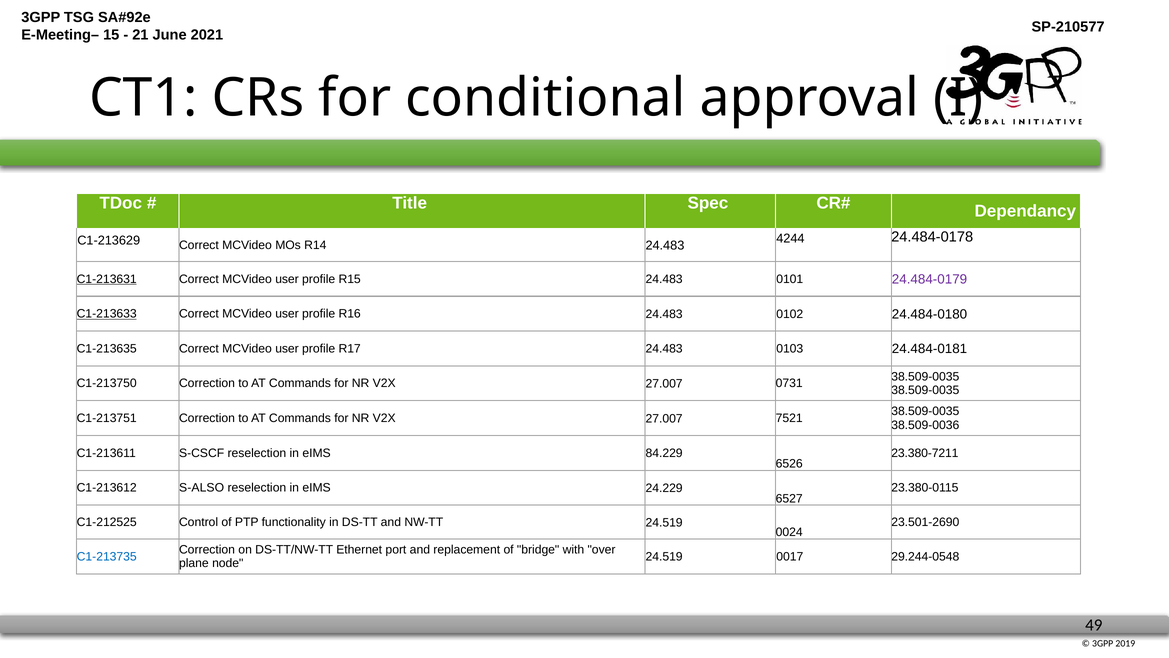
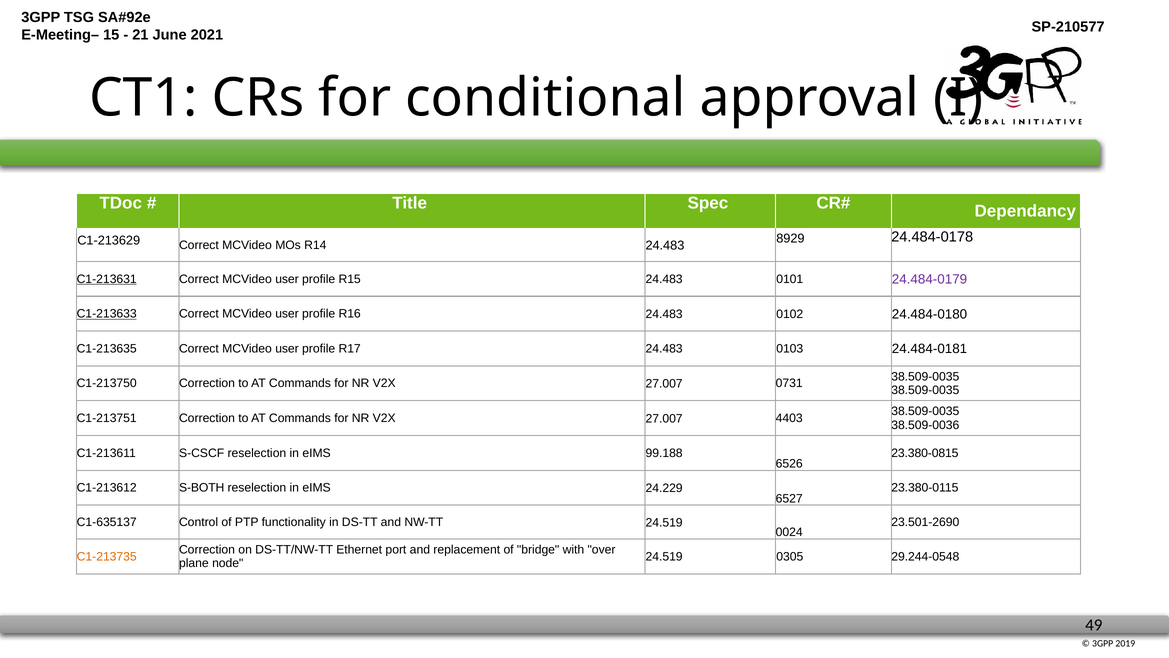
4244: 4244 -> 8929
7521: 7521 -> 4403
84.229: 84.229 -> 99.188
23.380-7211: 23.380-7211 -> 23.380-0815
S-ALSO: S-ALSO -> S-BOTH
C1-212525: C1-212525 -> C1-635137
C1-213735 colour: blue -> orange
0017: 0017 -> 0305
